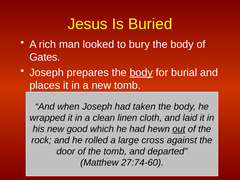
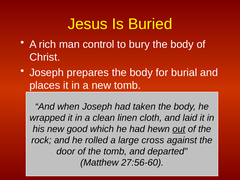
looked: looked -> control
Gates: Gates -> Christ
body at (141, 73) underline: present -> none
27:74-60: 27:74-60 -> 27:56-60
